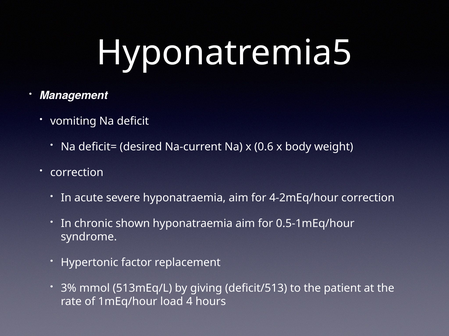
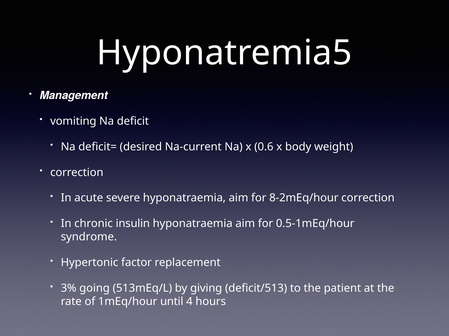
4-2mEq/hour: 4-2mEq/hour -> 8-2mEq/hour
shown: shown -> insulin
mmol: mmol -> going
load: load -> until
